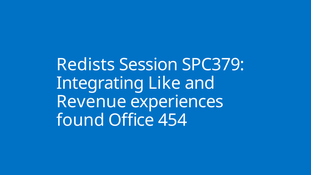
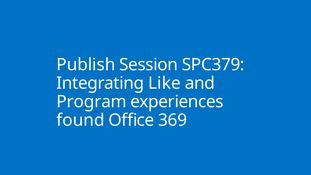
Redists: Redists -> Publish
Revenue: Revenue -> Program
454: 454 -> 369
